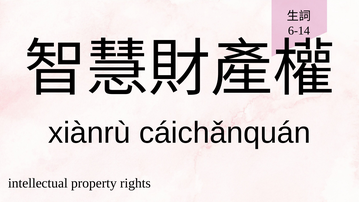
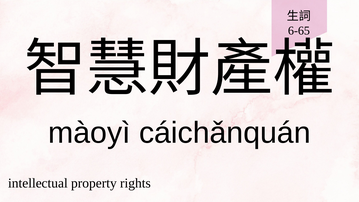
6-14: 6-14 -> 6-65
xiànrù: xiànrù -> màoyì
